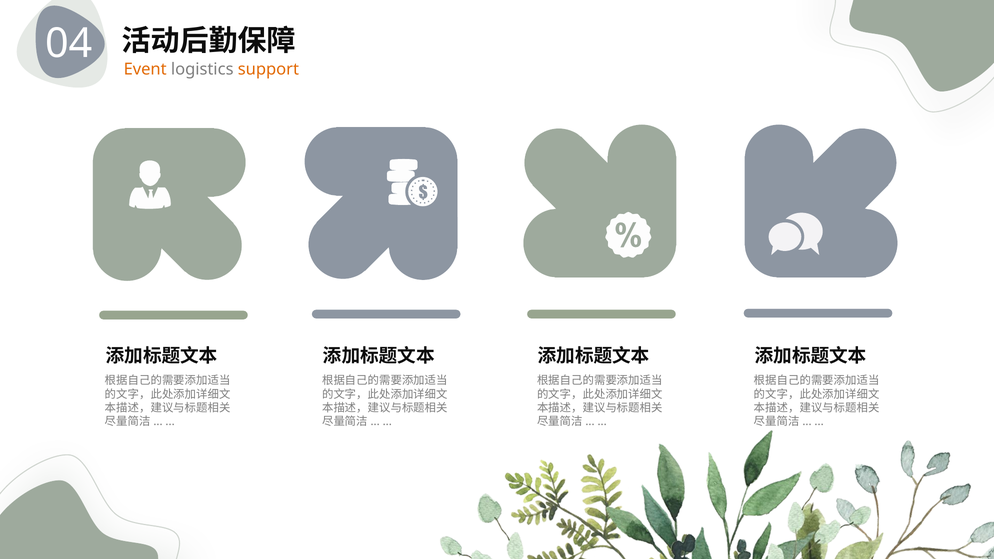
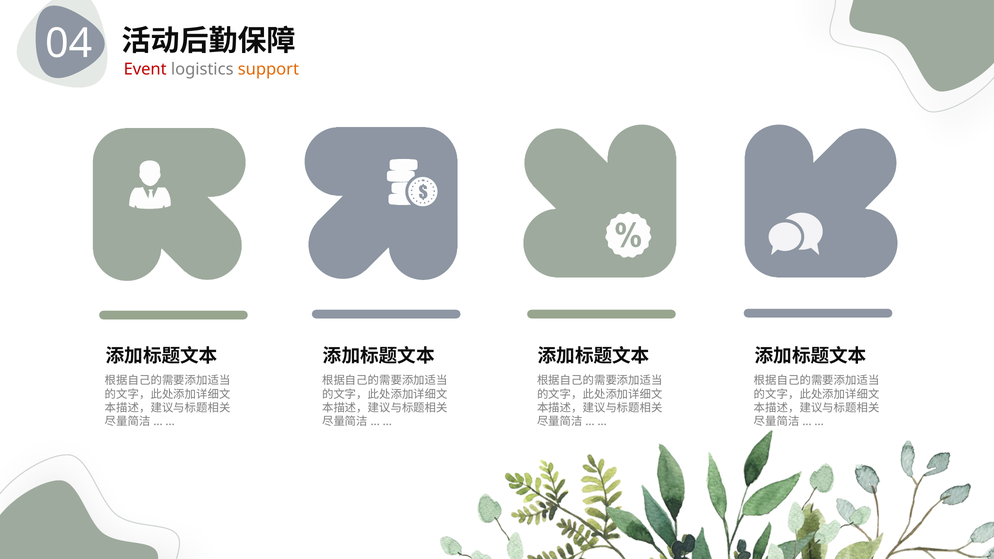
Event colour: orange -> red
